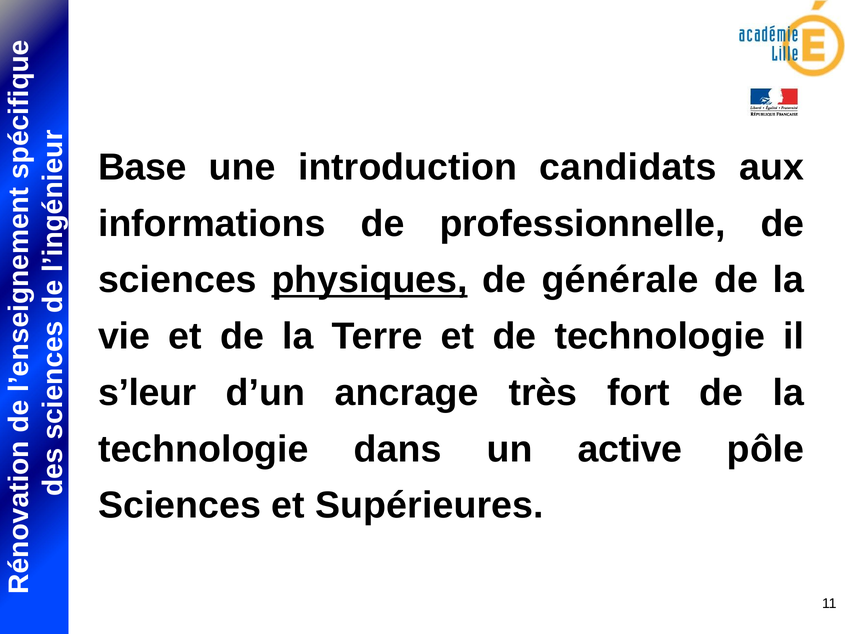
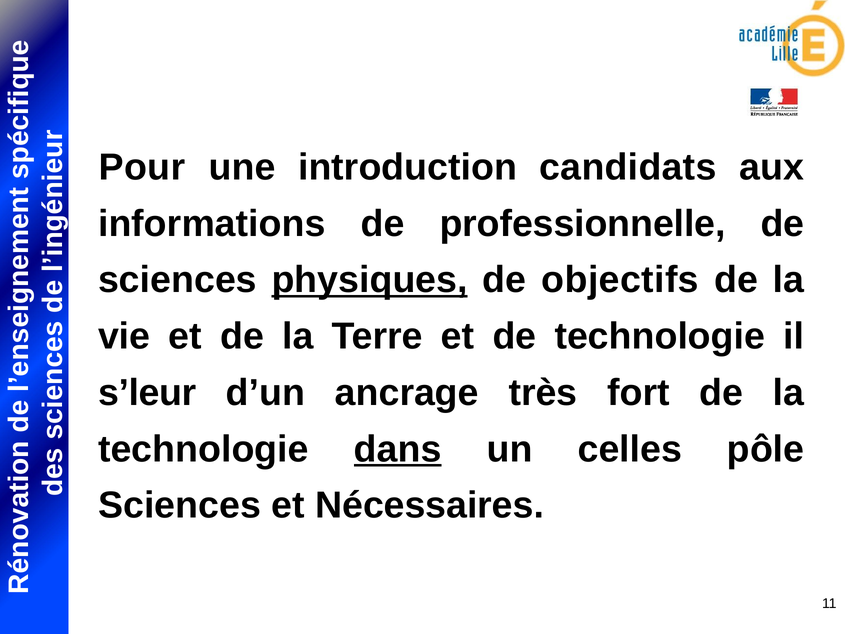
Base: Base -> Pour
générale: générale -> objectifs
dans underline: none -> present
active: active -> celles
Supérieures: Supérieures -> Nécessaires
